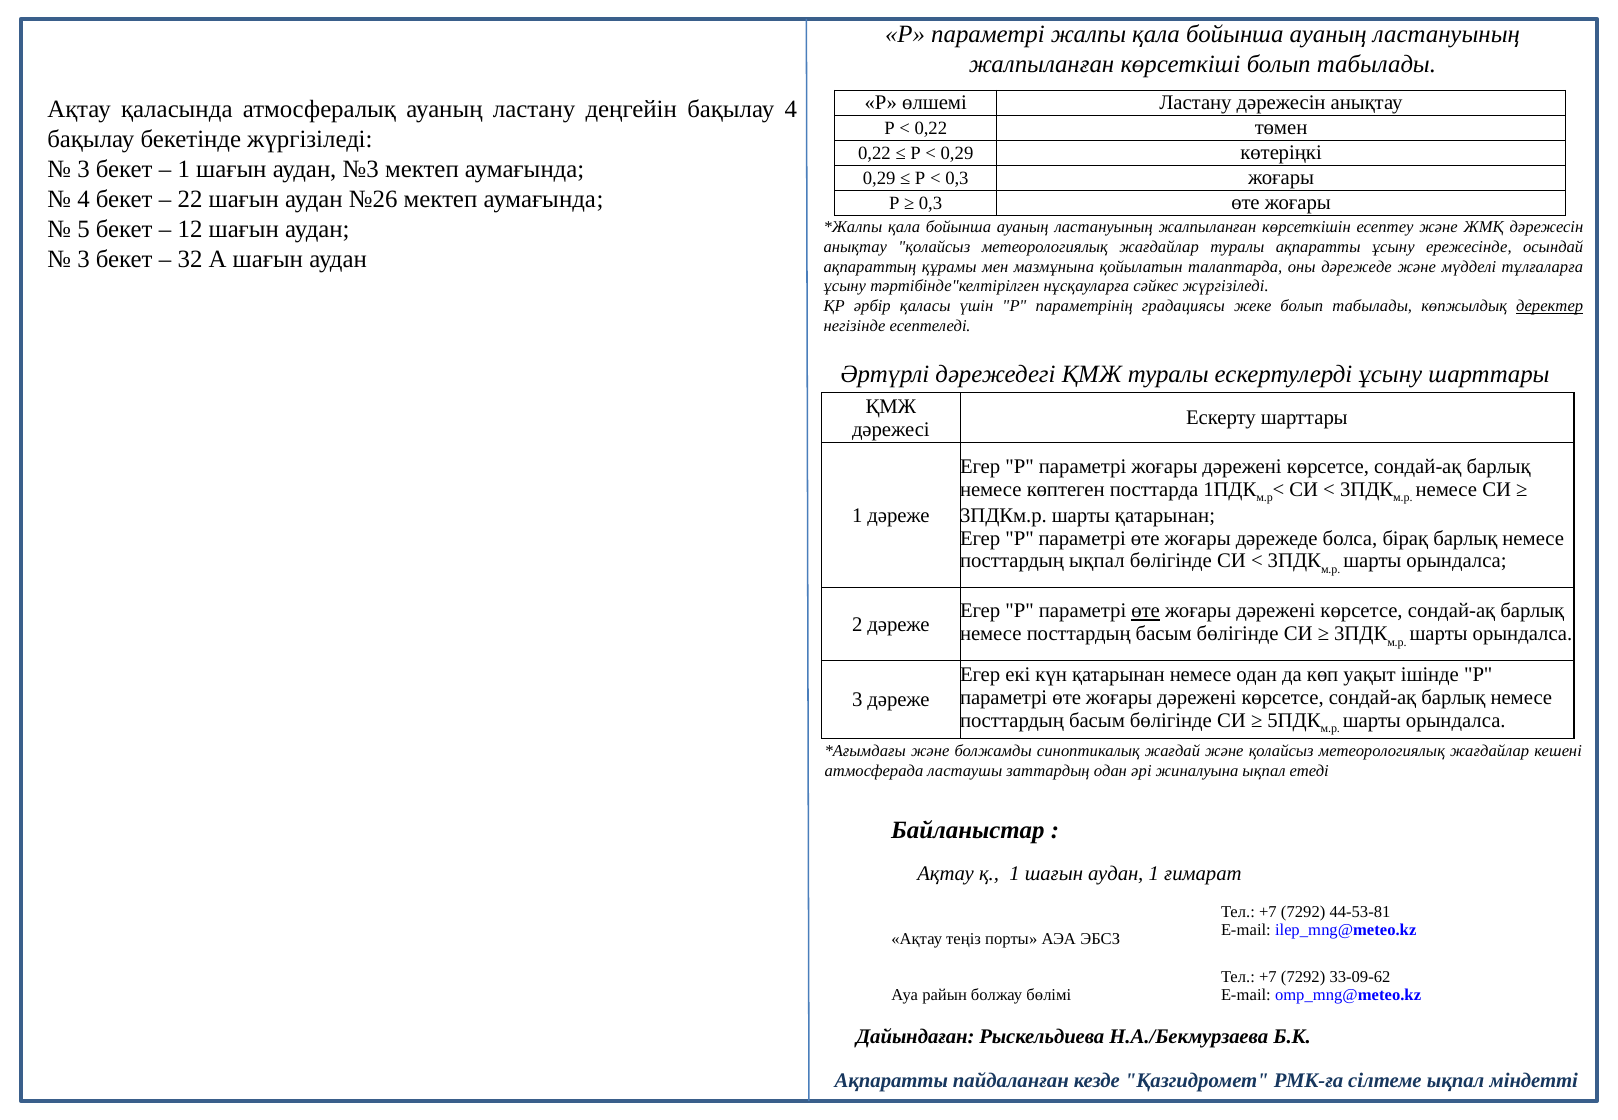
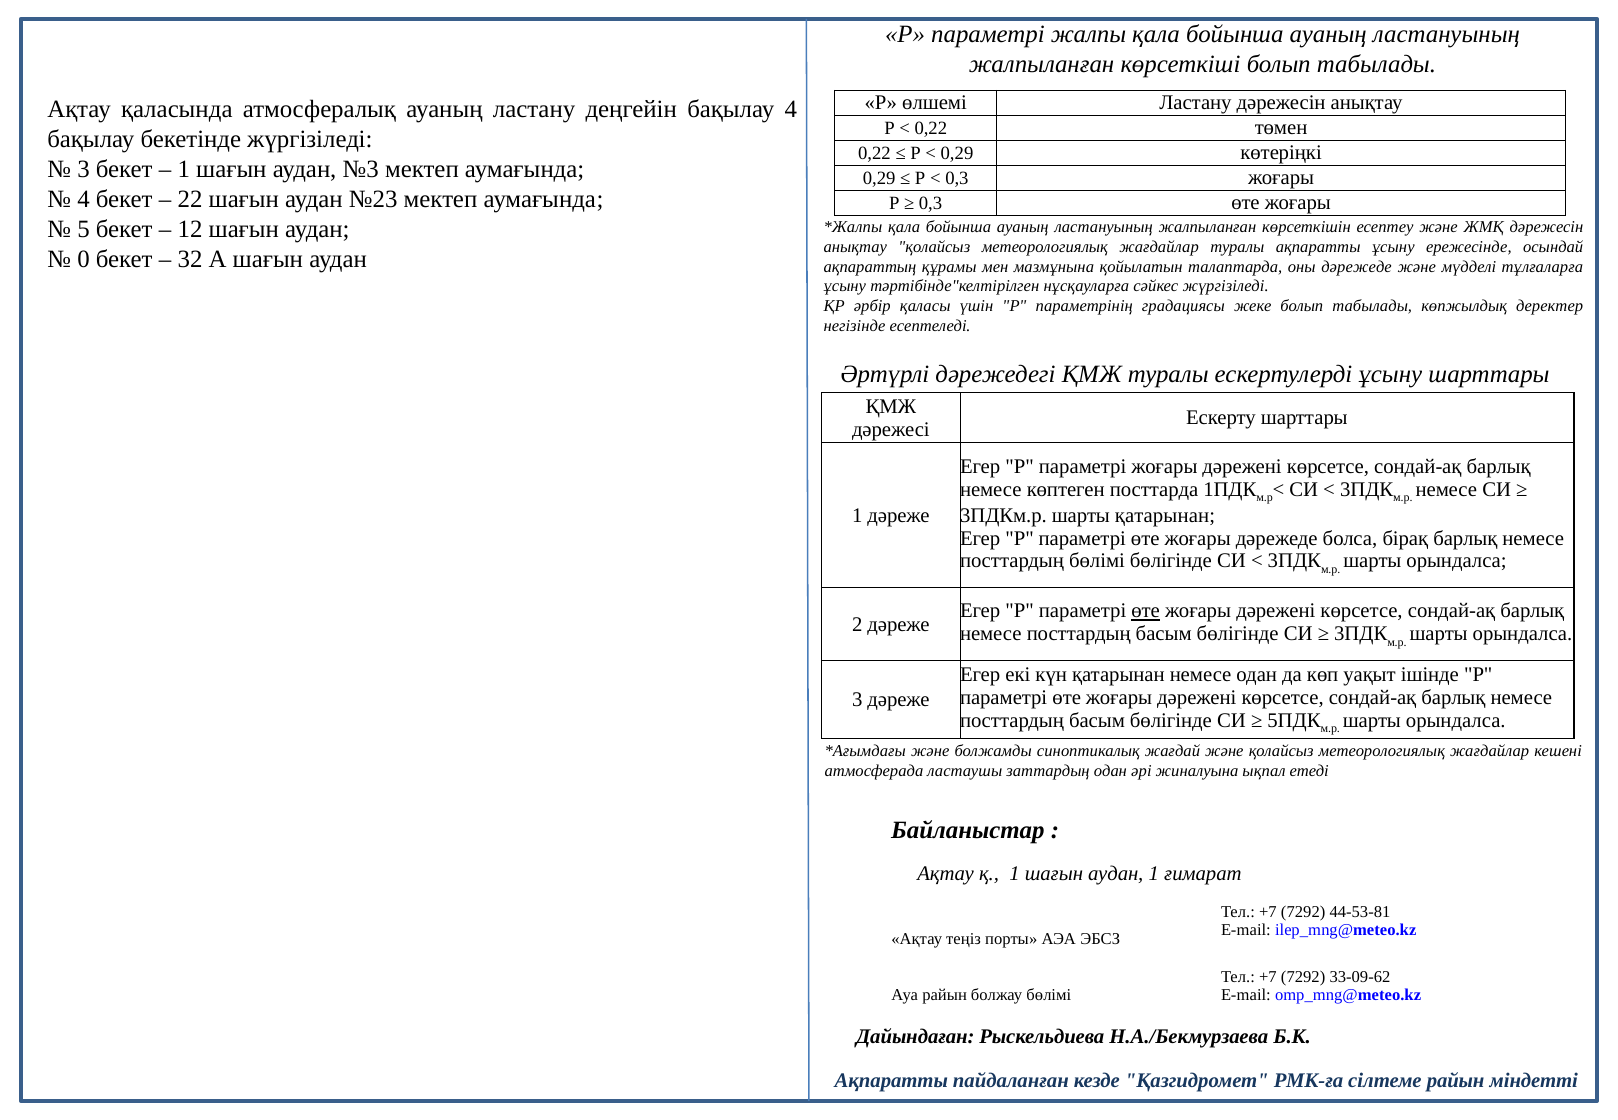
№26: №26 -> №23
3 at (83, 259): 3 -> 0
деректер underline: present -> none
посттардың ықпал: ықпал -> бөлімі
сілтеме ықпал: ықпал -> райын
